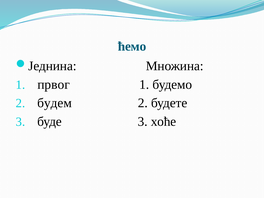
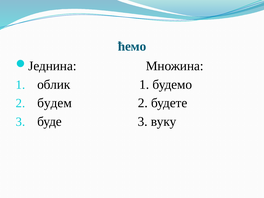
првог: првог -> облик
хоће: хоће -> вуку
